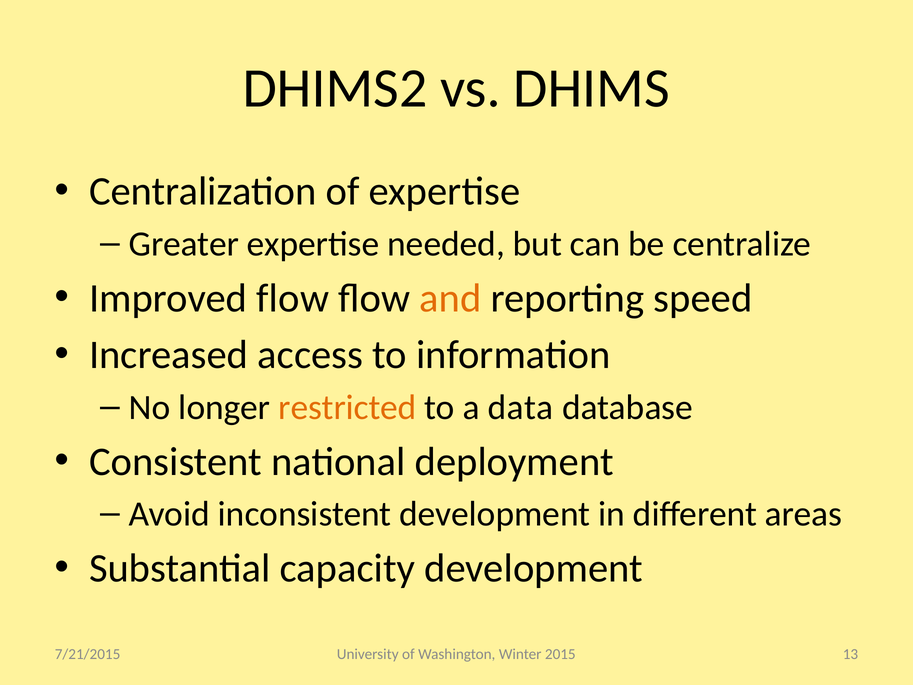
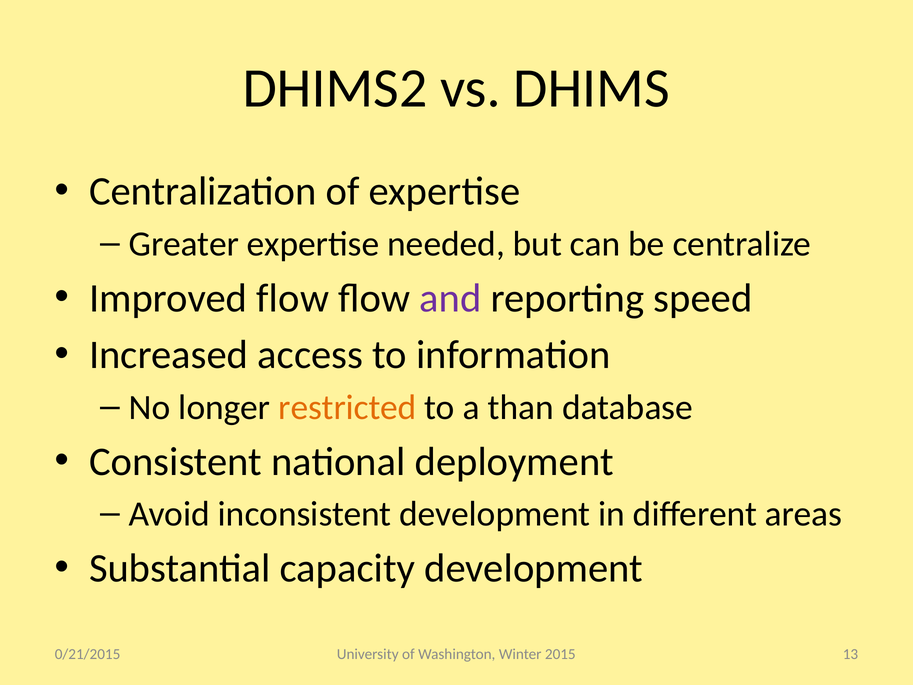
and colour: orange -> purple
data: data -> than
7/21/2015: 7/21/2015 -> 0/21/2015
